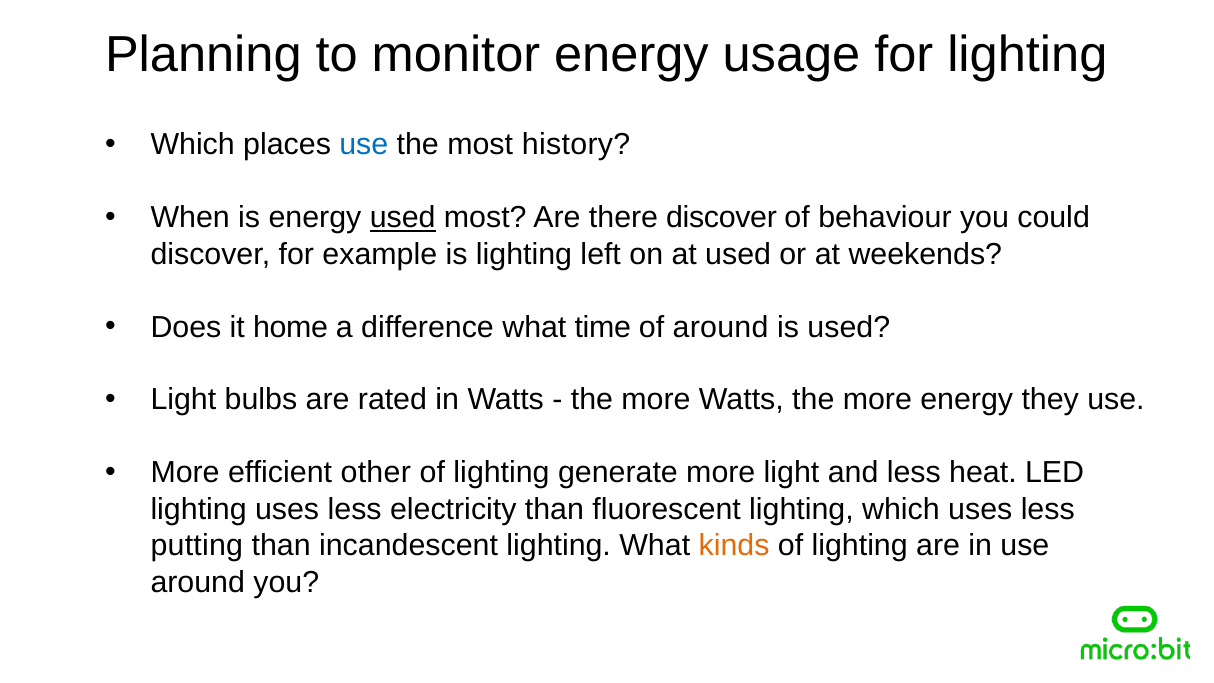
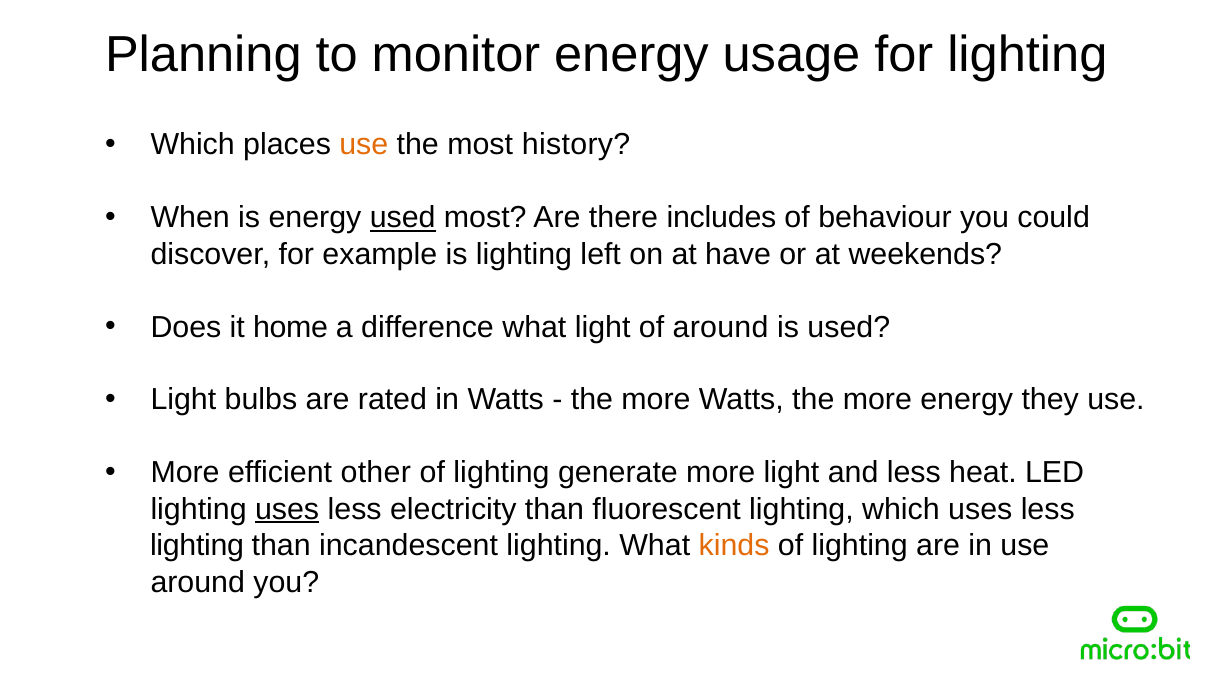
use at (364, 145) colour: blue -> orange
there discover: discover -> includes
at used: used -> have
what time: time -> light
uses at (287, 509) underline: none -> present
putting at (197, 545): putting -> lighting
